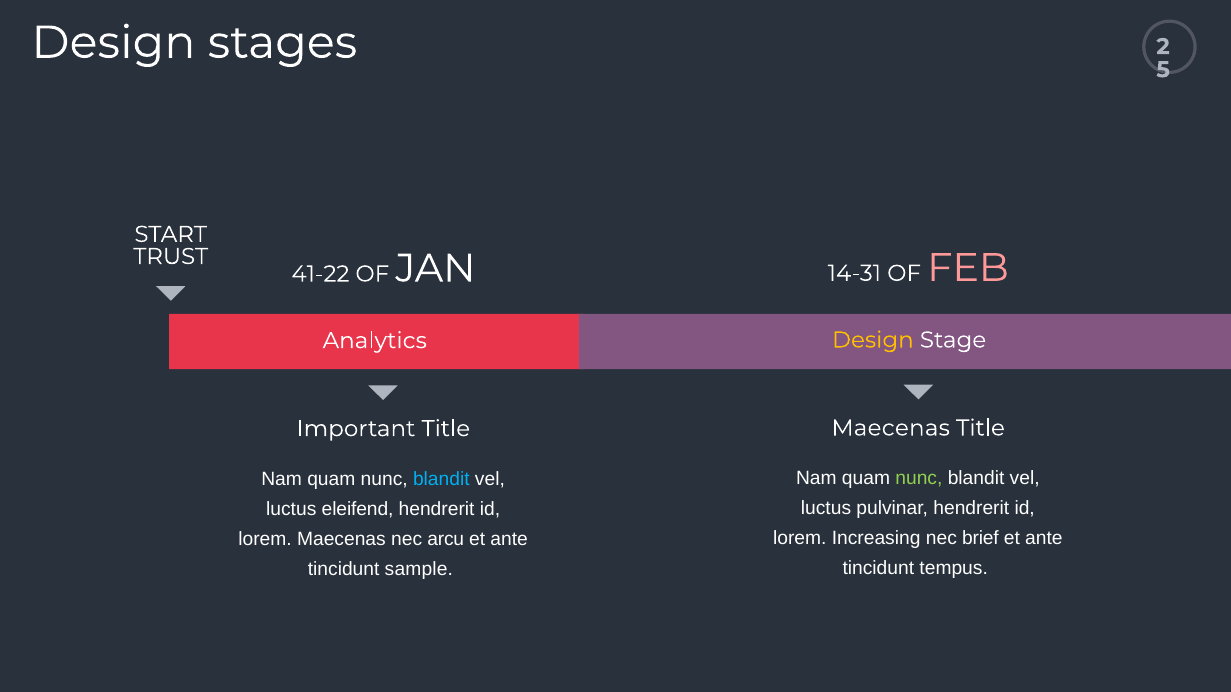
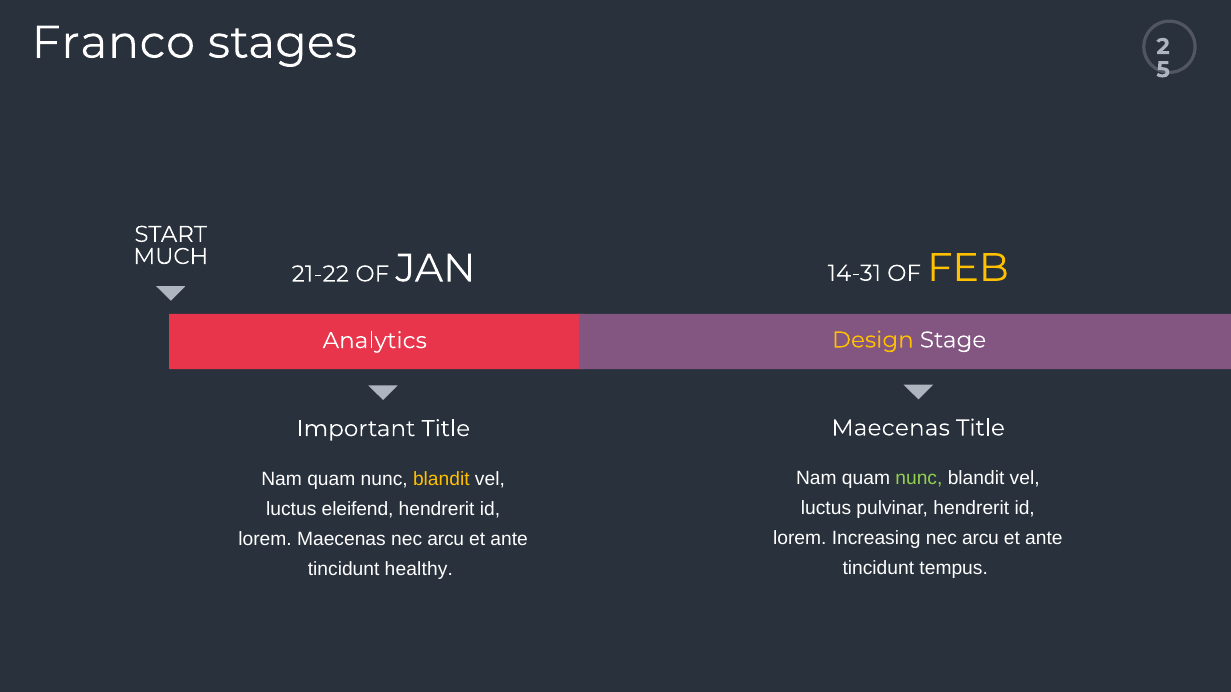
Design at (113, 43): Design -> Franco
TRUST: TRUST -> MUCH
FEB colour: pink -> yellow
41-22: 41-22 -> 21-22
blandit at (441, 479) colour: light blue -> yellow
brief at (980, 539): brief -> arcu
sample: sample -> healthy
